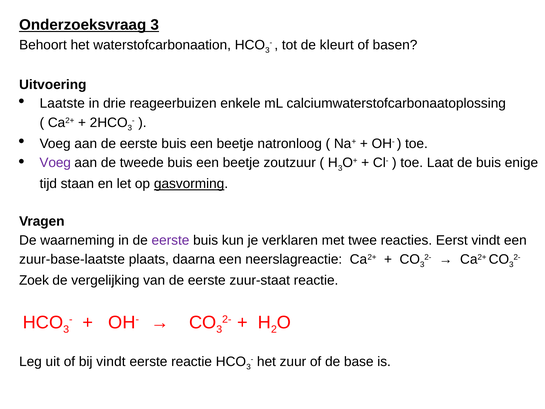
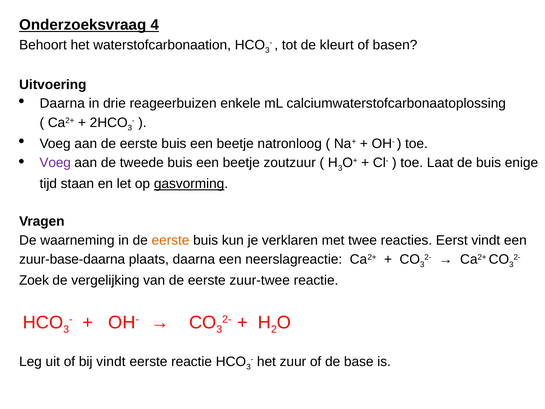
Onderzoeksvraag 3: 3 -> 4
Laatste at (62, 103): Laatste -> Daarna
eerste at (170, 240) colour: purple -> orange
zuur-base-laatste: zuur-base-laatste -> zuur-base-daarna
zuur-staat: zuur-staat -> zuur-twee
